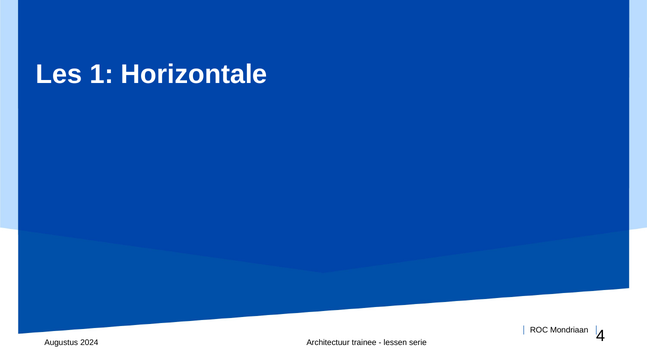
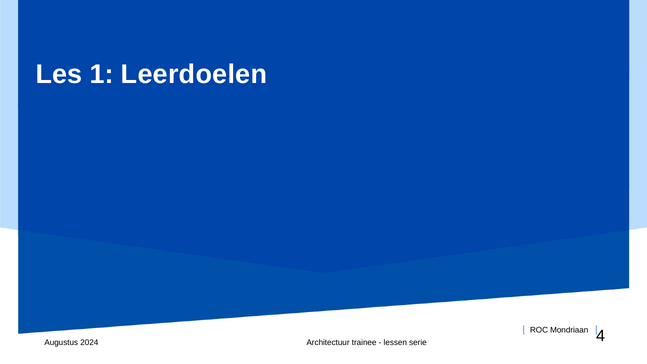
Horizontale: Horizontale -> Leerdoelen
